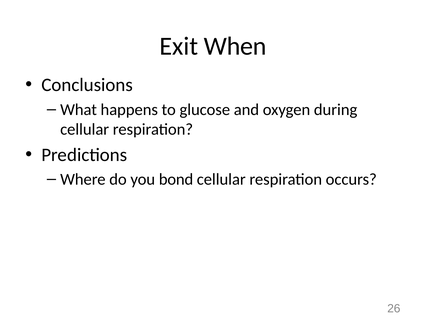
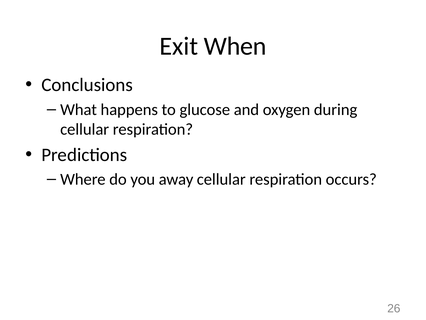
bond: bond -> away
